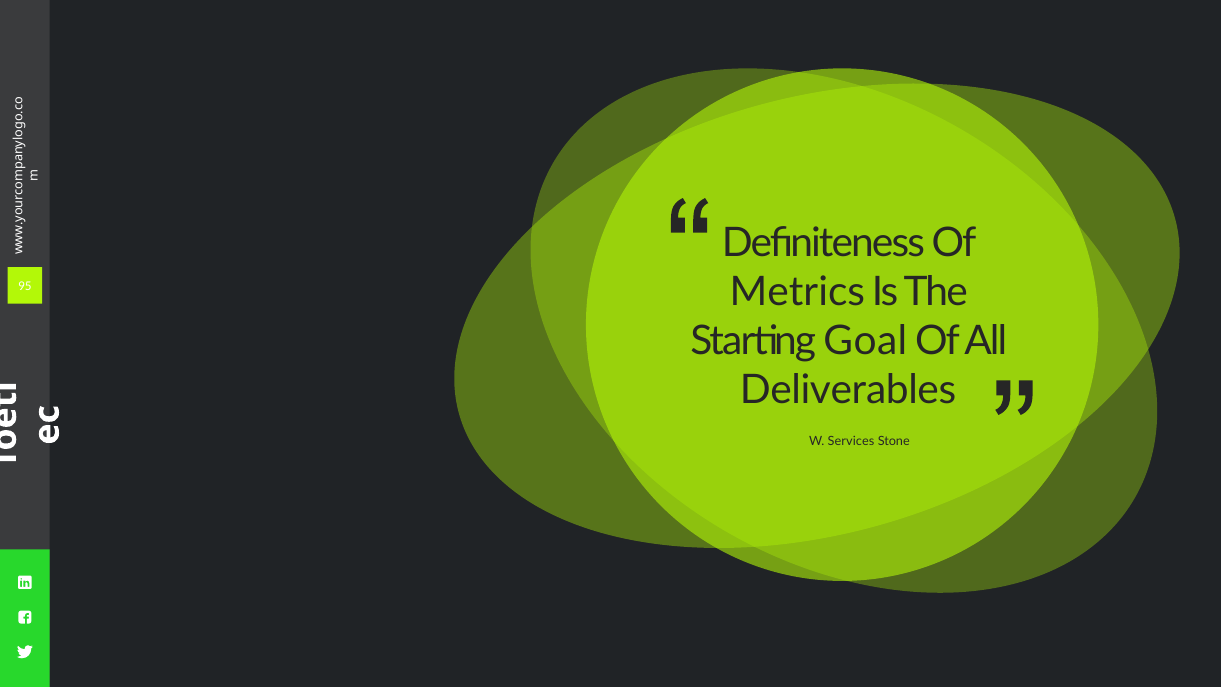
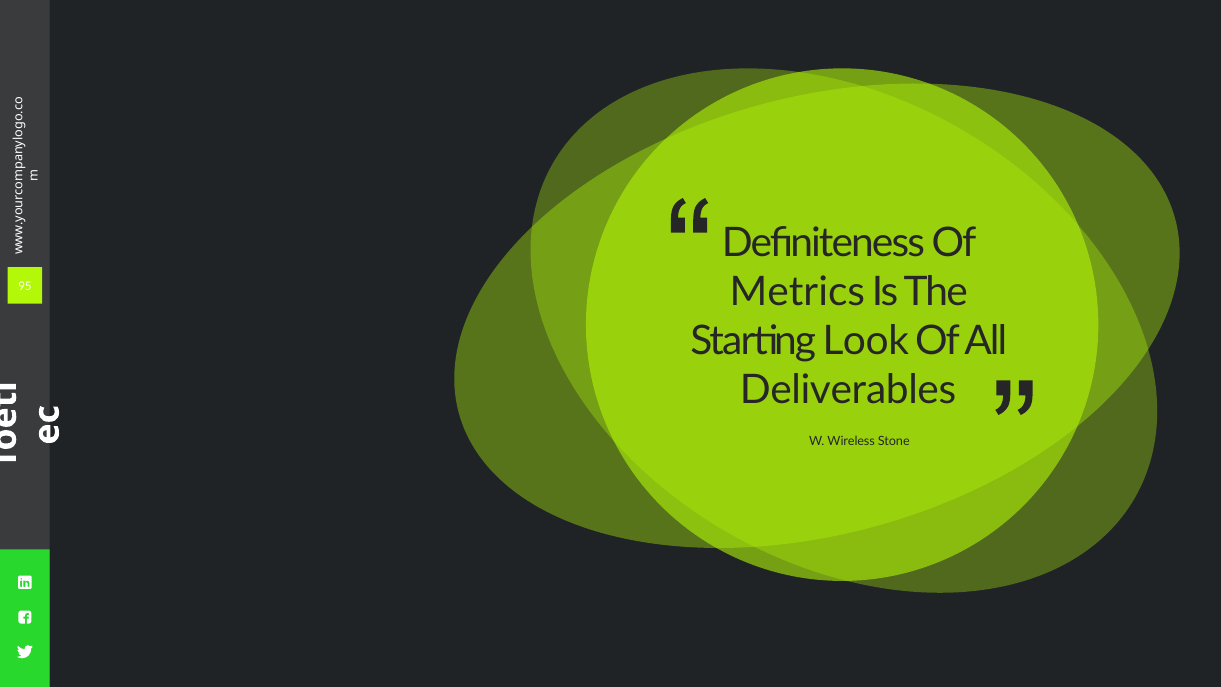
Goal: Goal -> Look
Services: Services -> Wireless
